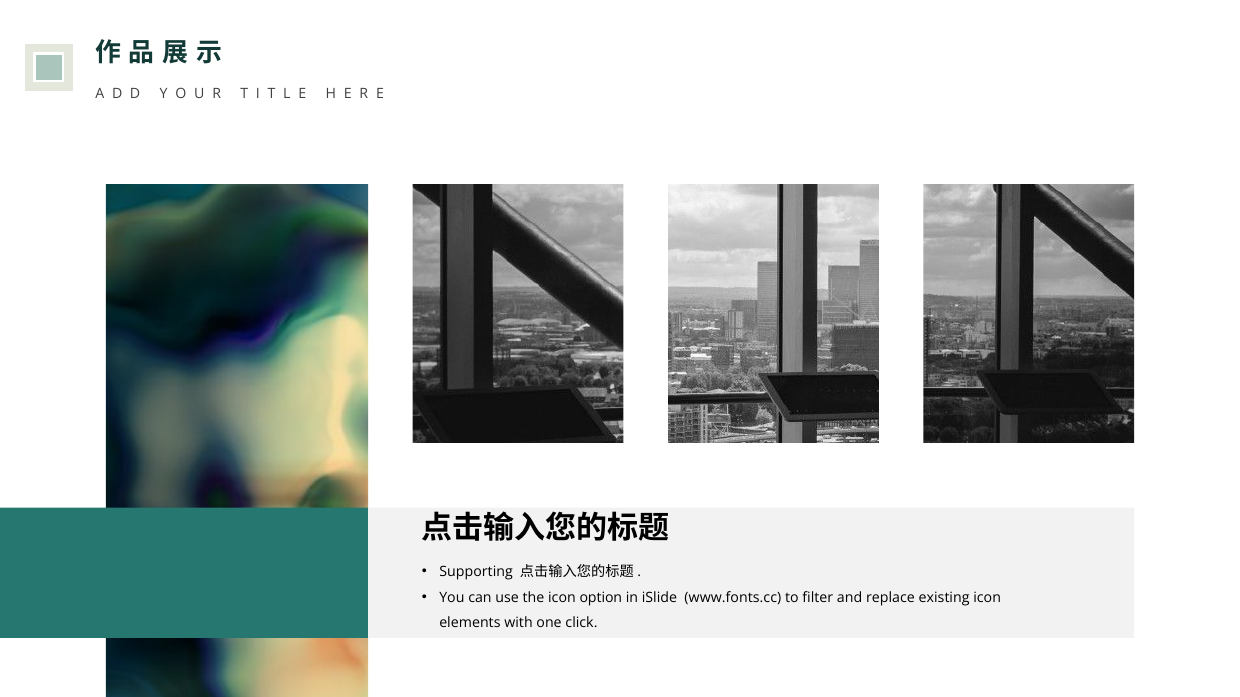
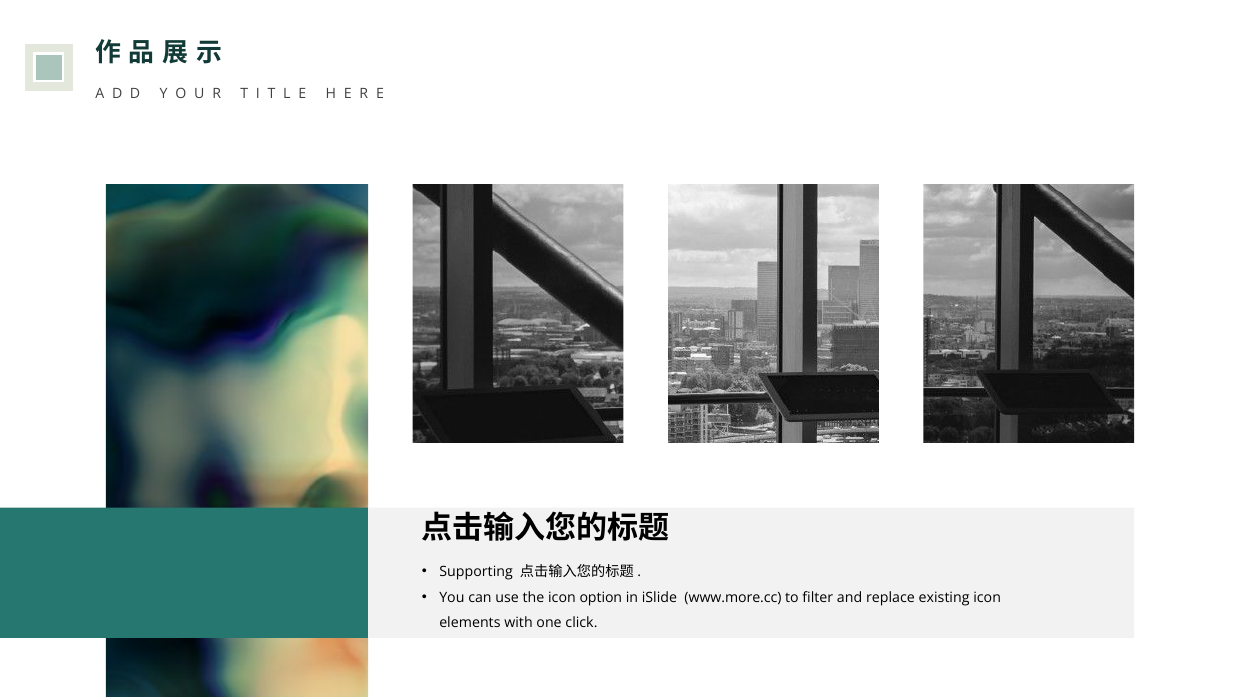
www.fonts.cc: www.fonts.cc -> www.more.cc
